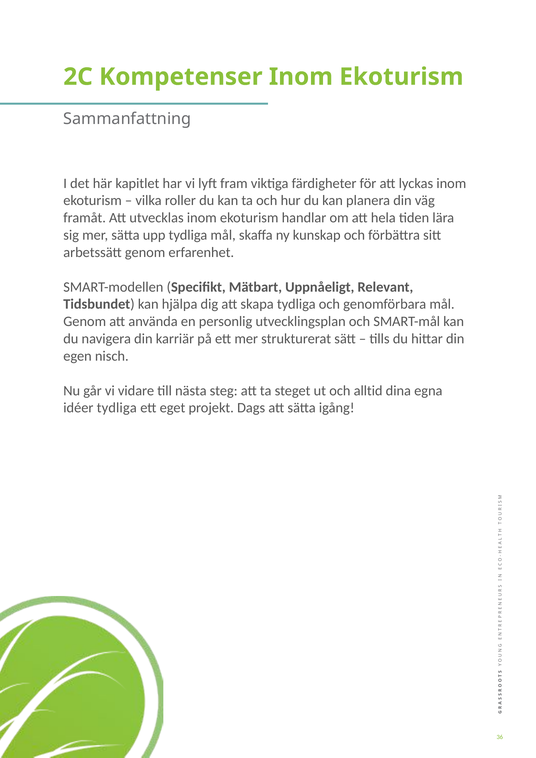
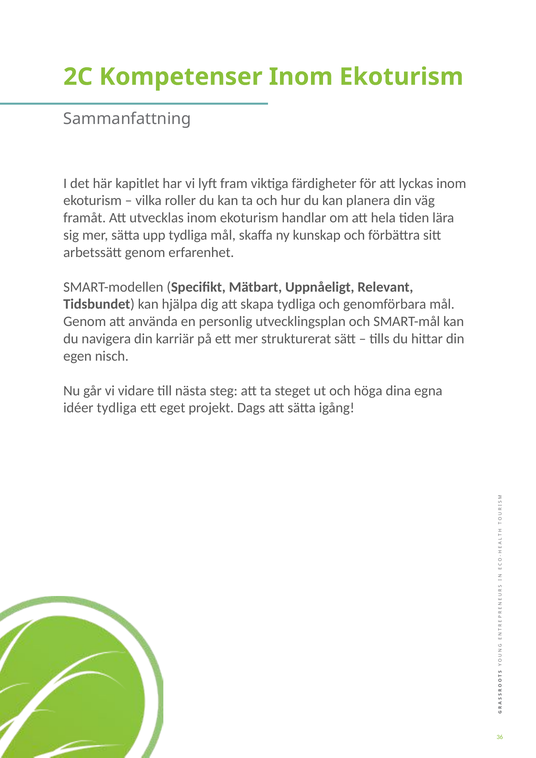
alltid: alltid -> höga
